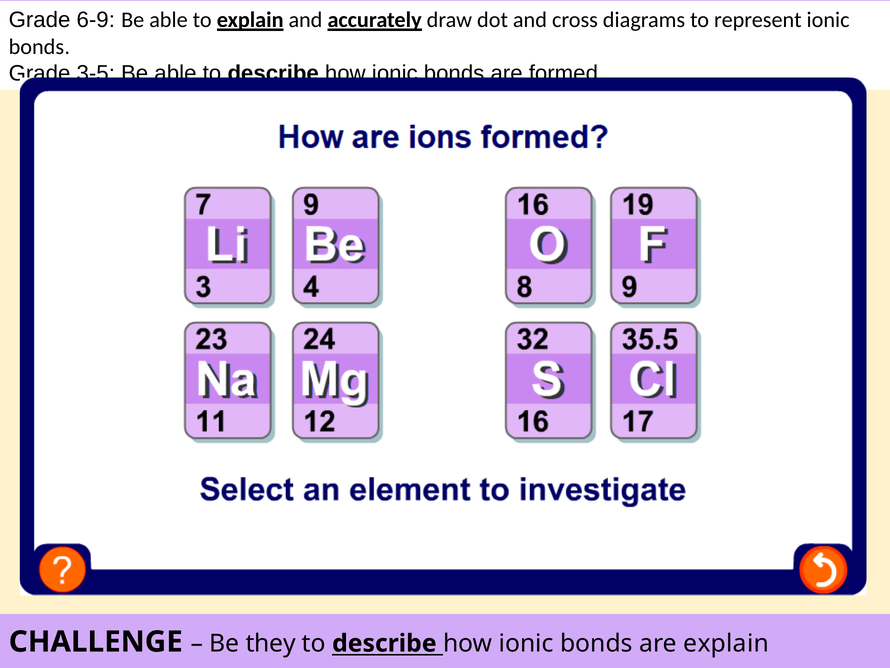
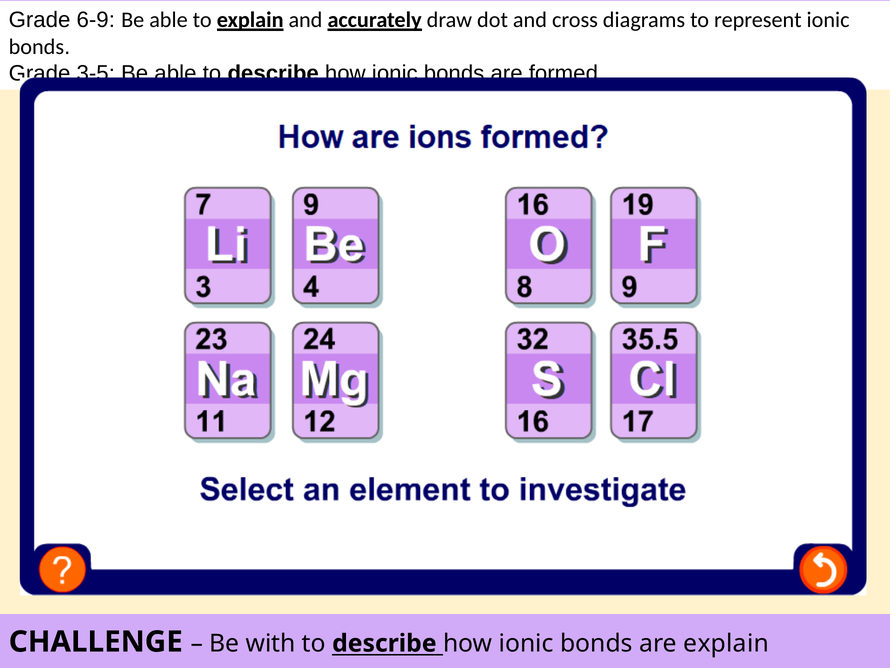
they: they -> with
